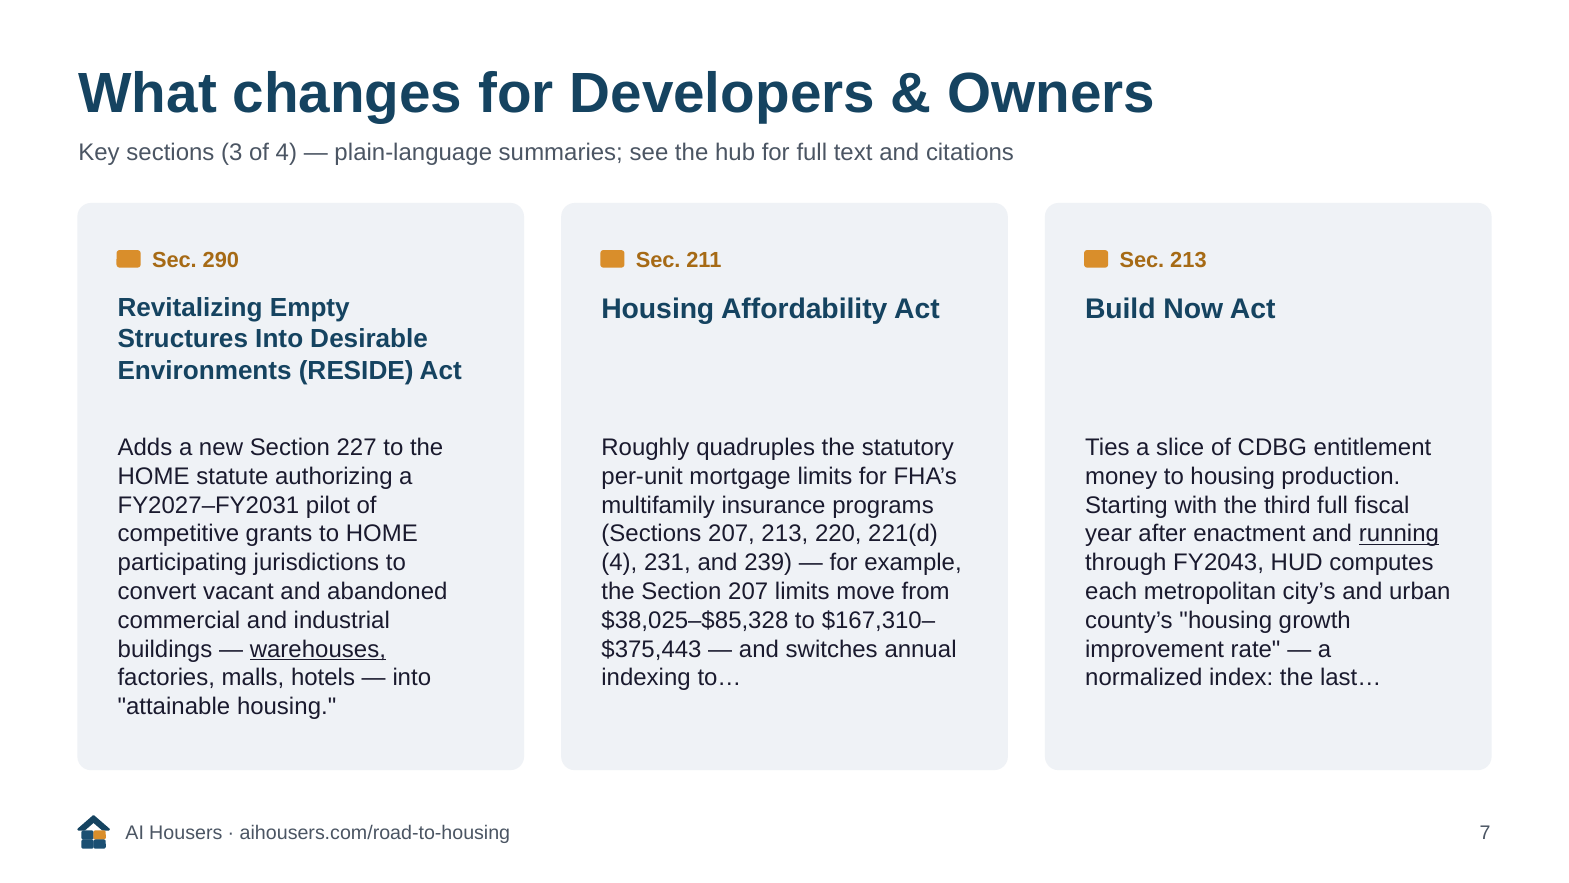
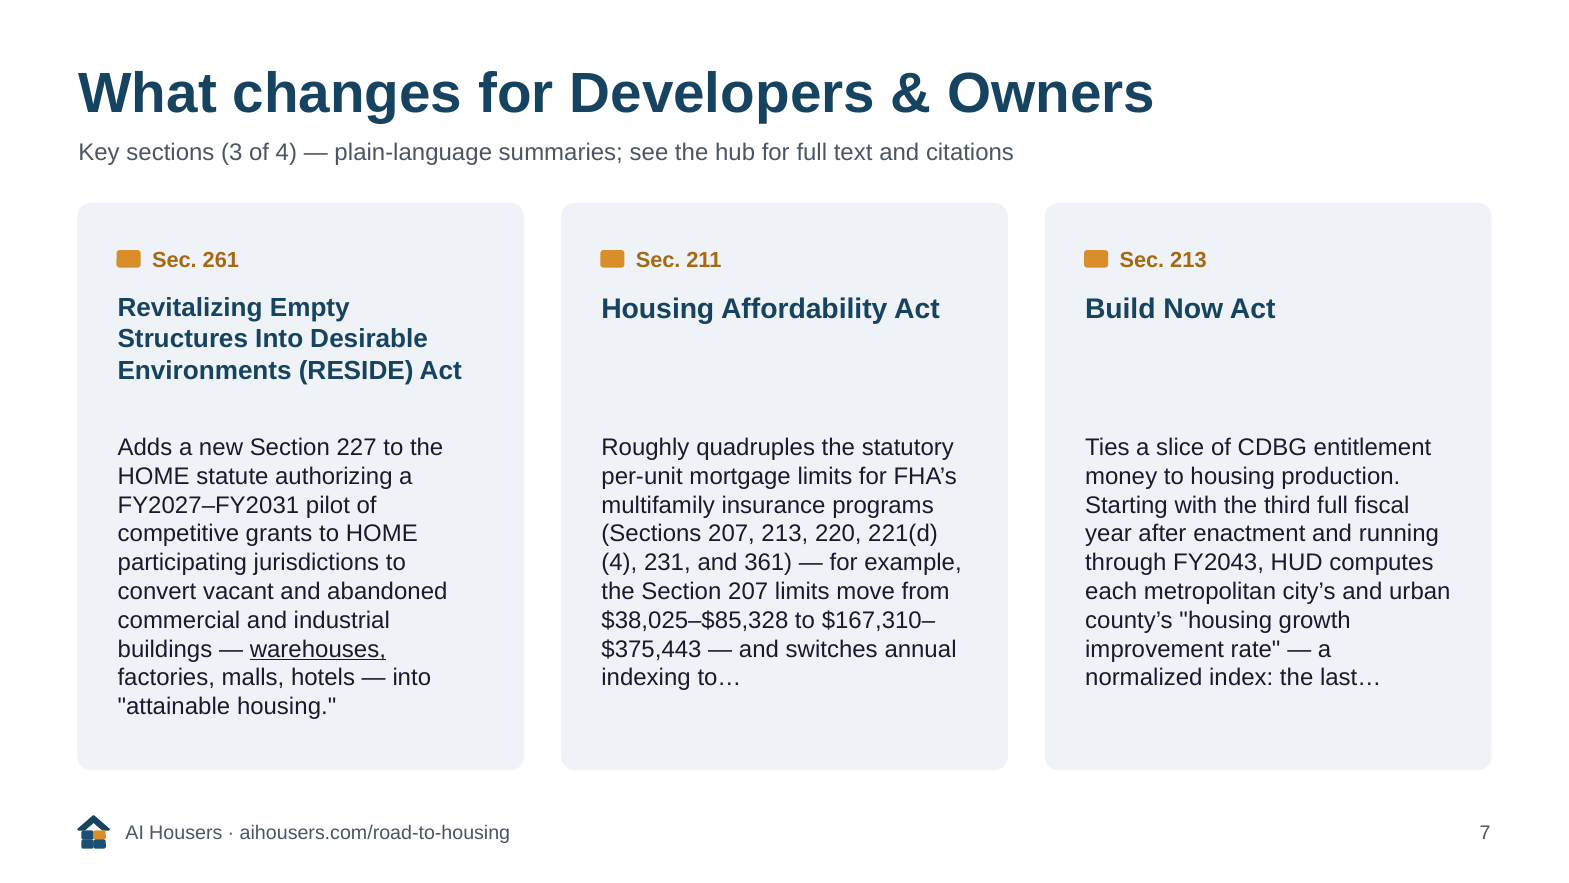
290: 290 -> 261
running underline: present -> none
239: 239 -> 361
